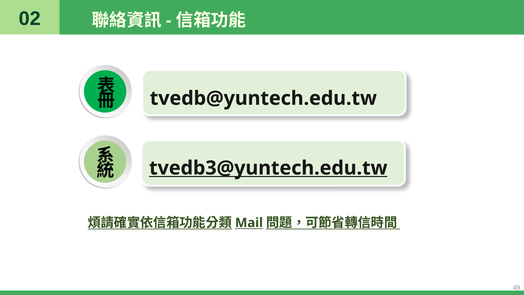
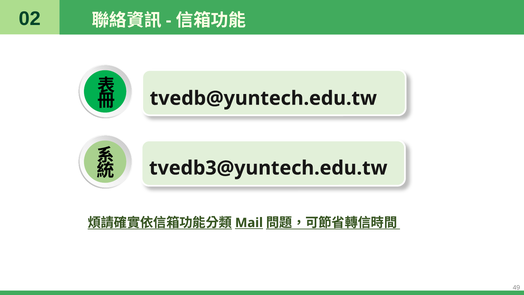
tvedb3@yuntech.edu.tw underline: present -> none
